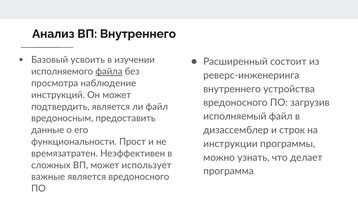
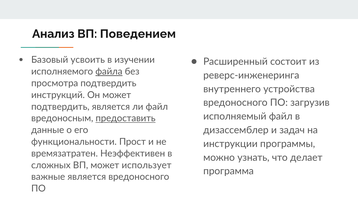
ВП Внутреннего: Внутреннего -> Поведением
просмотра наблюдение: наблюдение -> подтвердить
предоставить underline: none -> present
строк: строк -> задач
